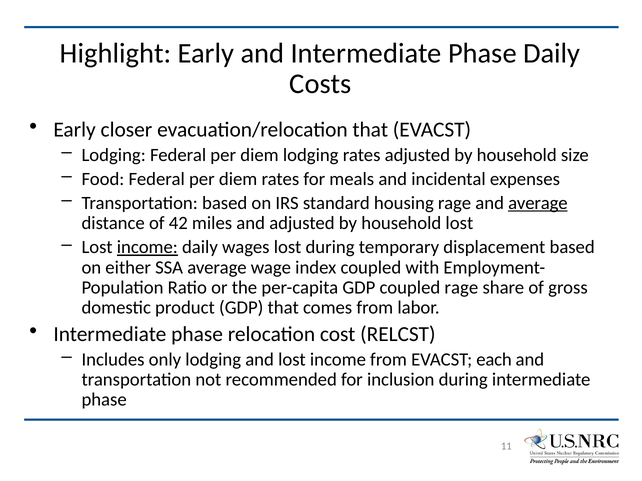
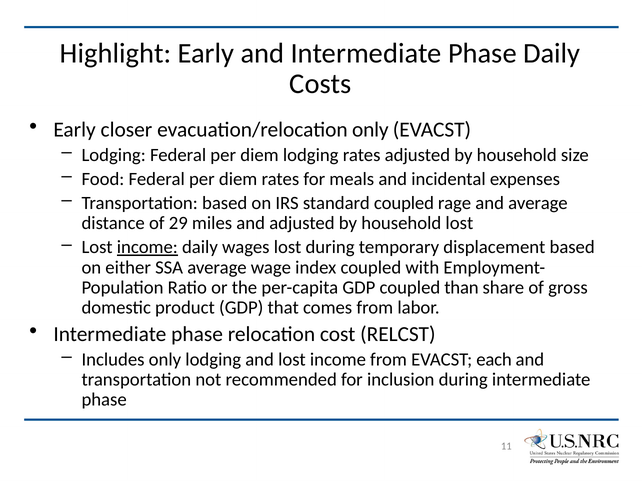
evacuation/relocation that: that -> only
standard housing: housing -> coupled
average at (538, 203) underline: present -> none
42: 42 -> 29
coupled rage: rage -> than
